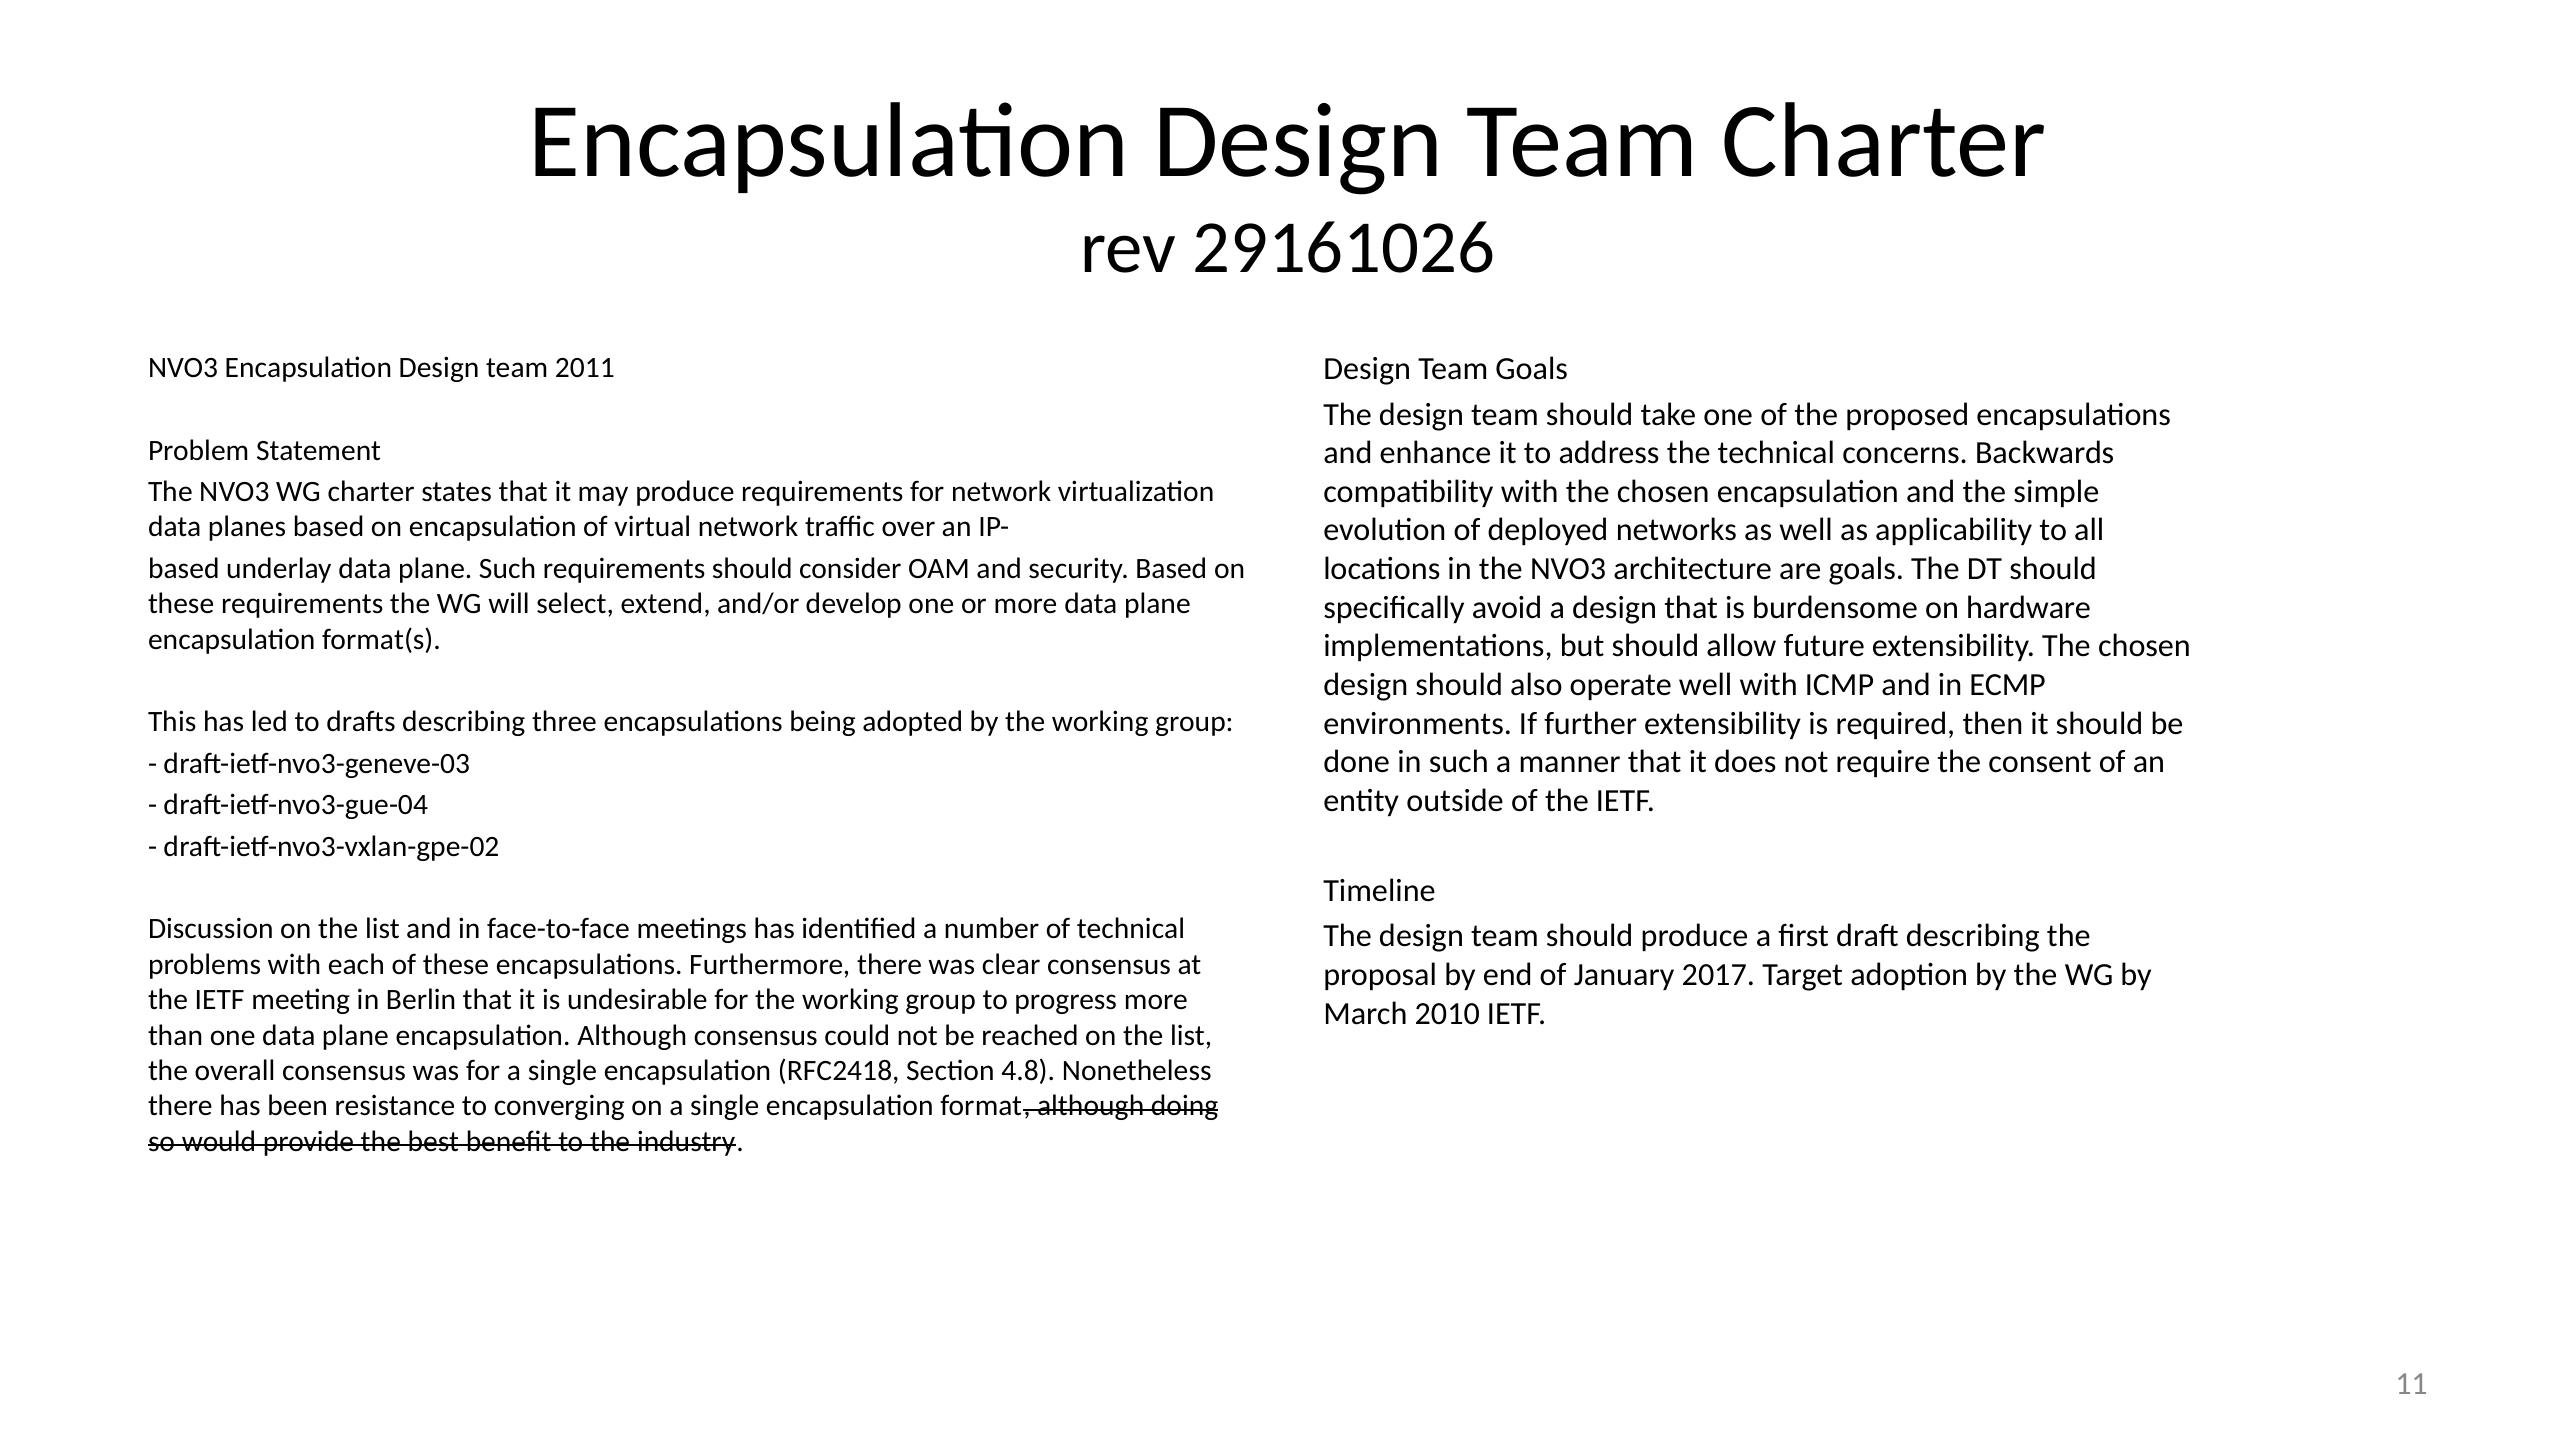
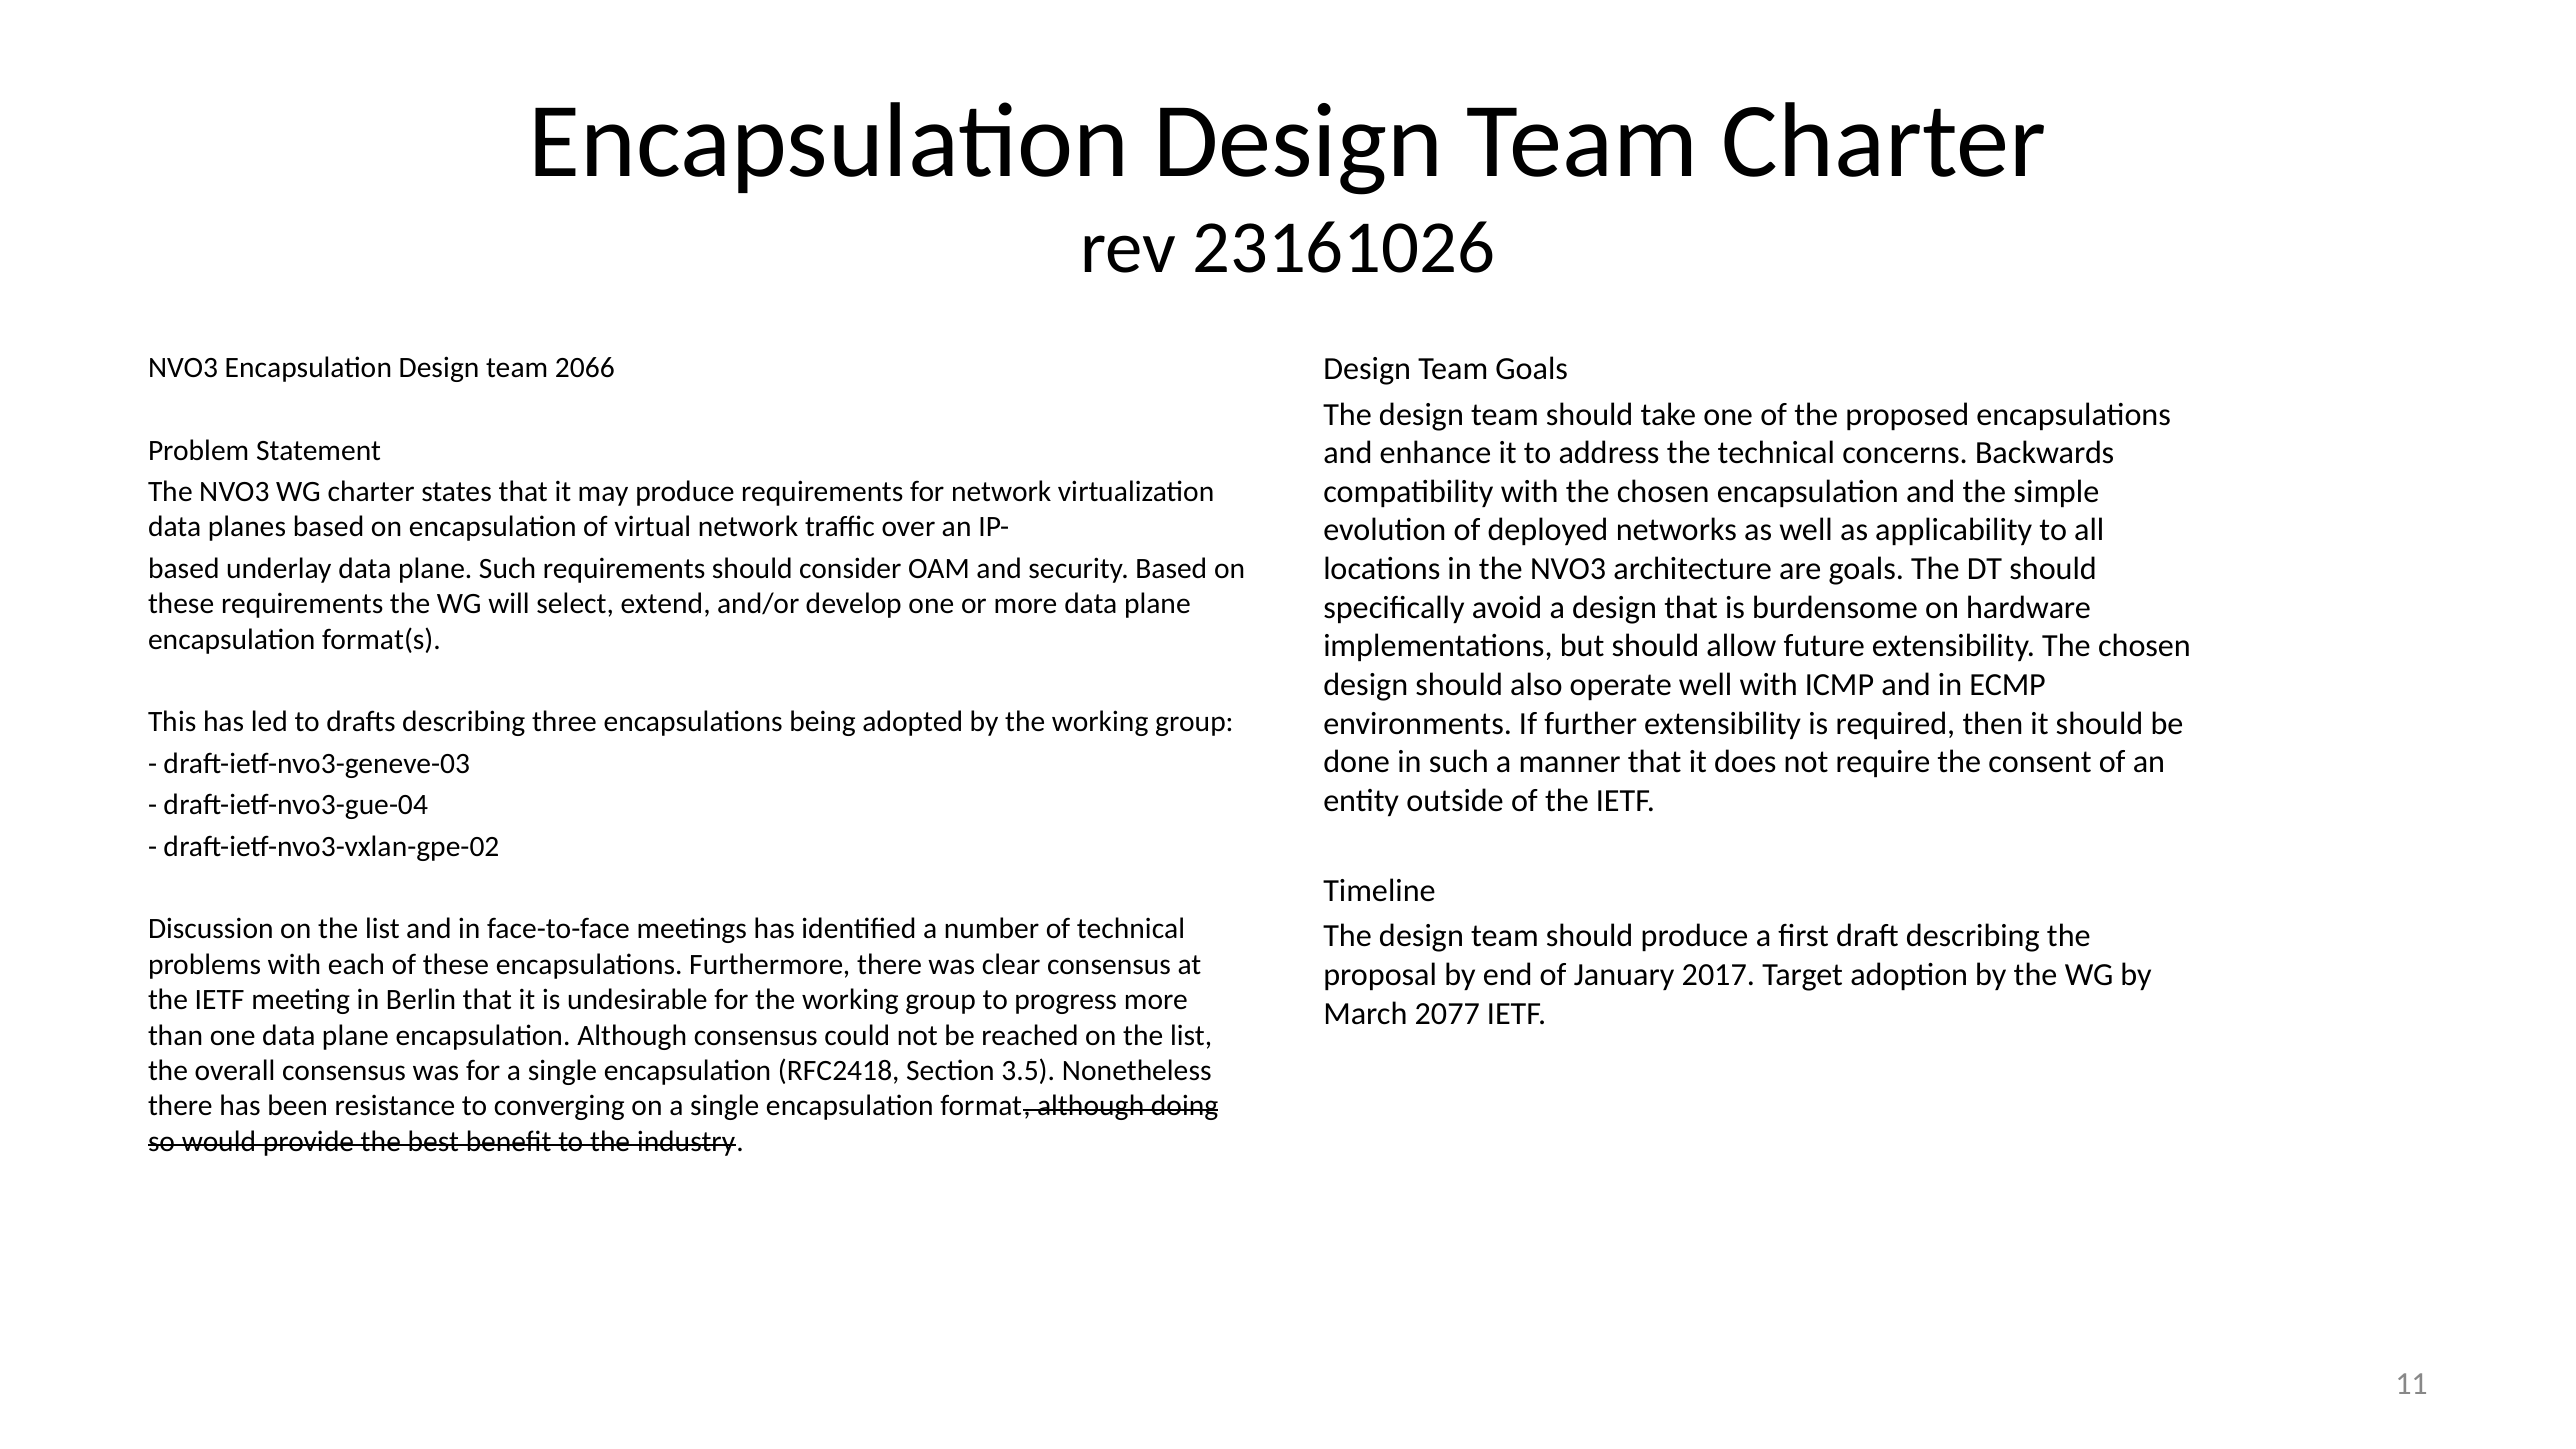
29161026: 29161026 -> 23161026
2011: 2011 -> 2066
2010: 2010 -> 2077
4.8: 4.8 -> 3.5
